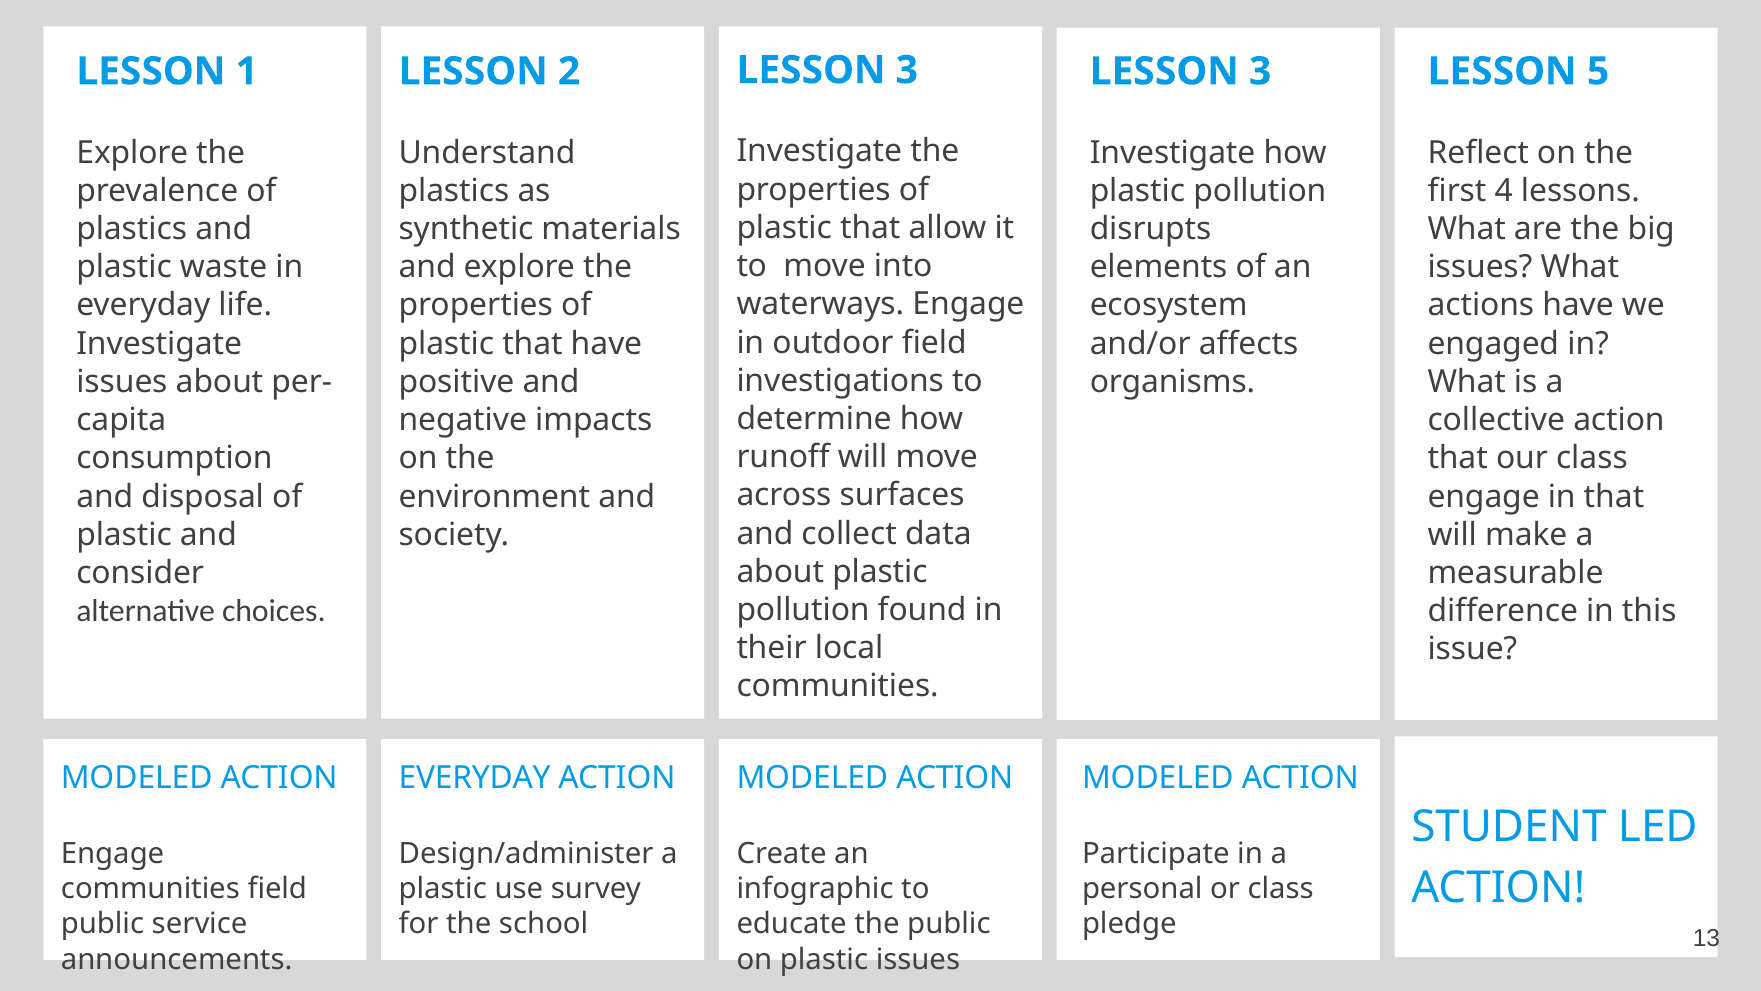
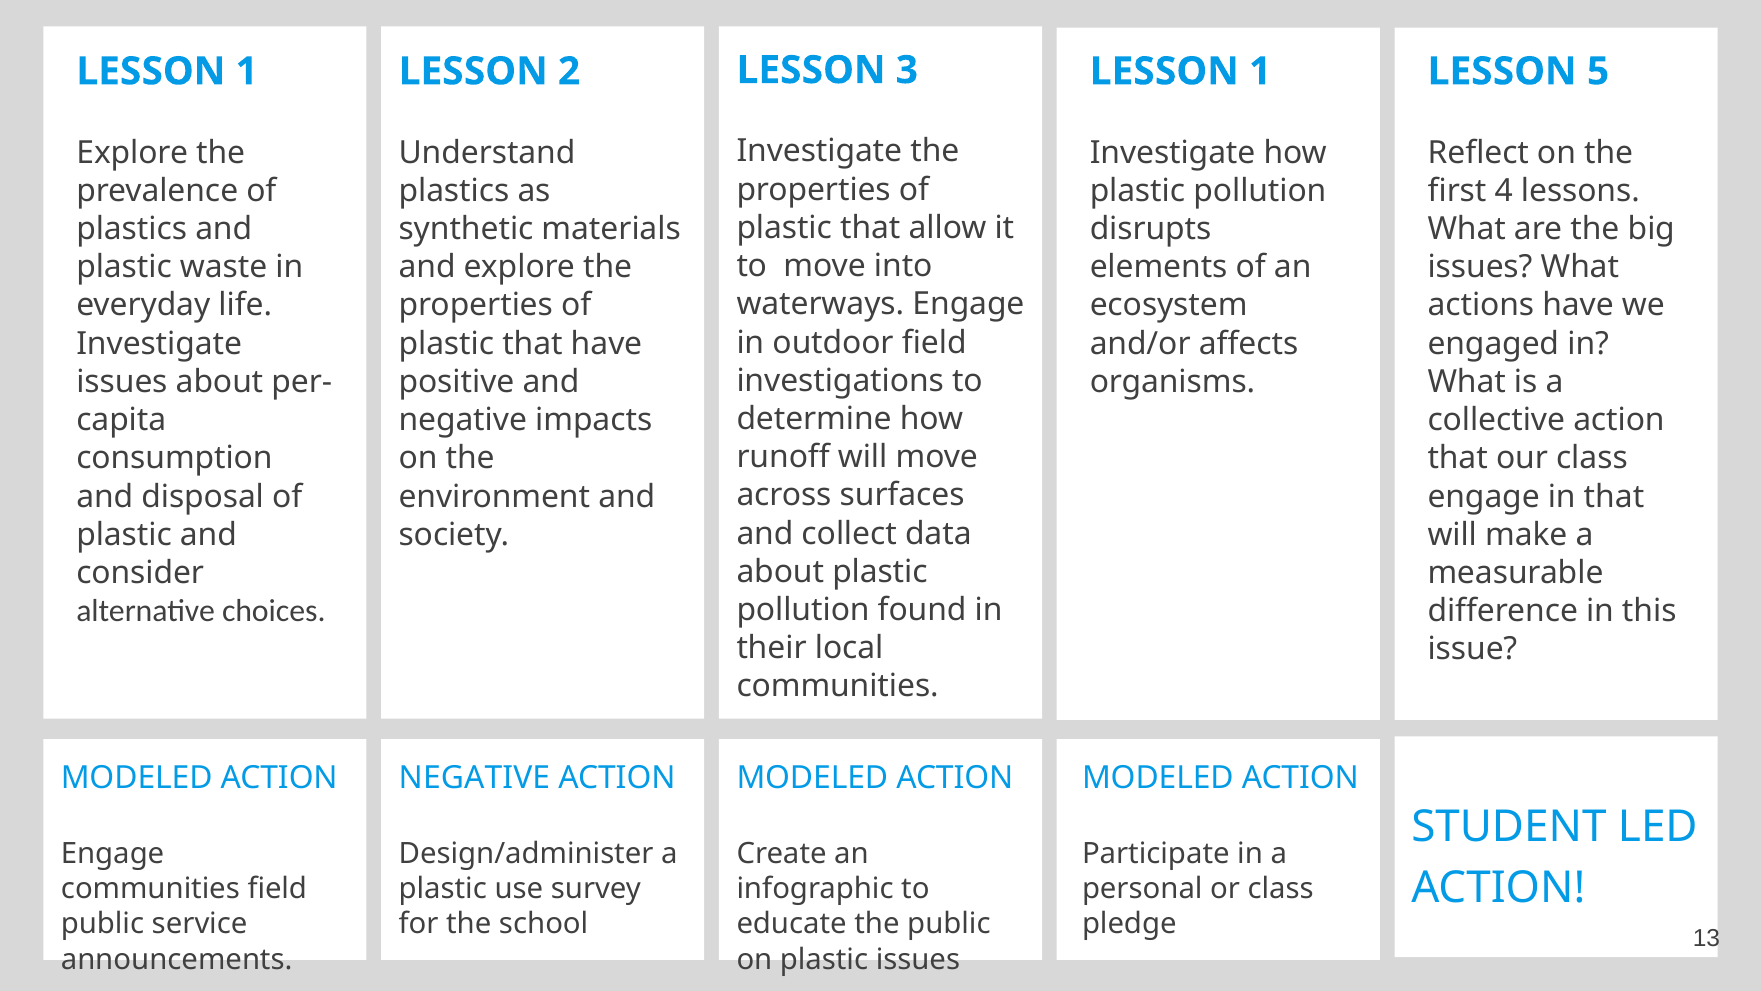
3 at (1260, 71): 3 -> 1
EVERYDAY at (475, 778): EVERYDAY -> NEGATIVE
